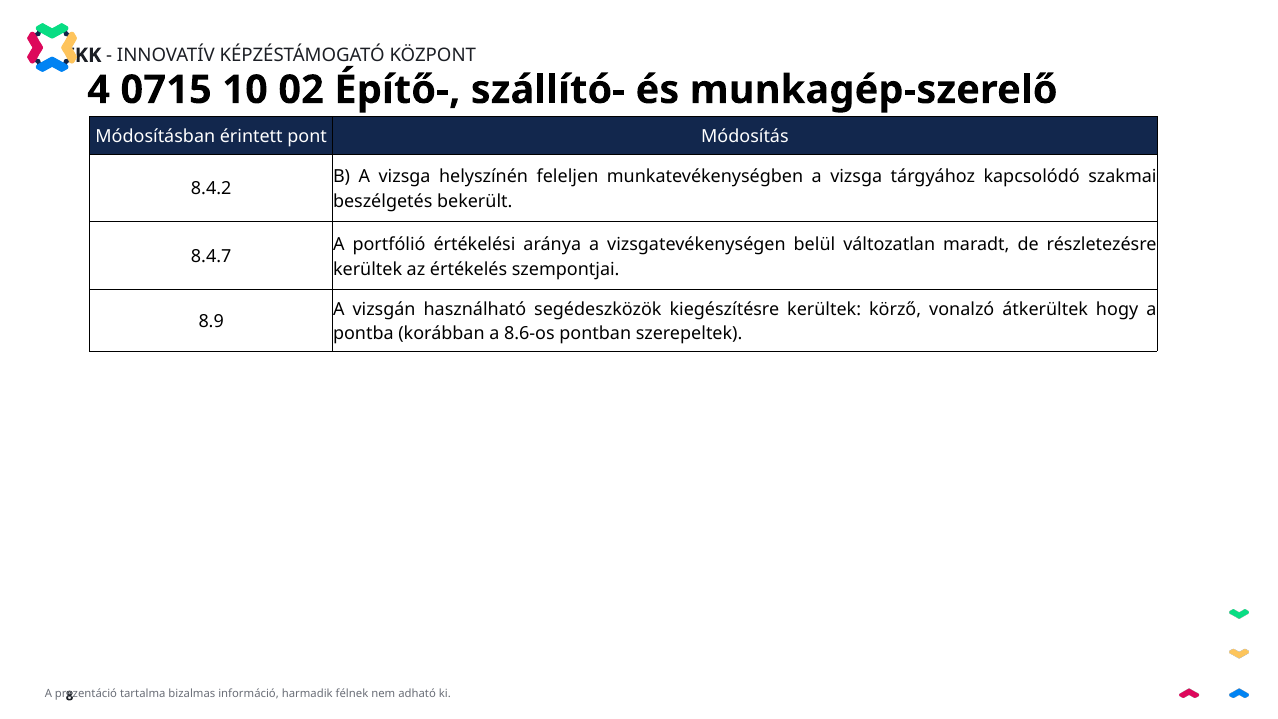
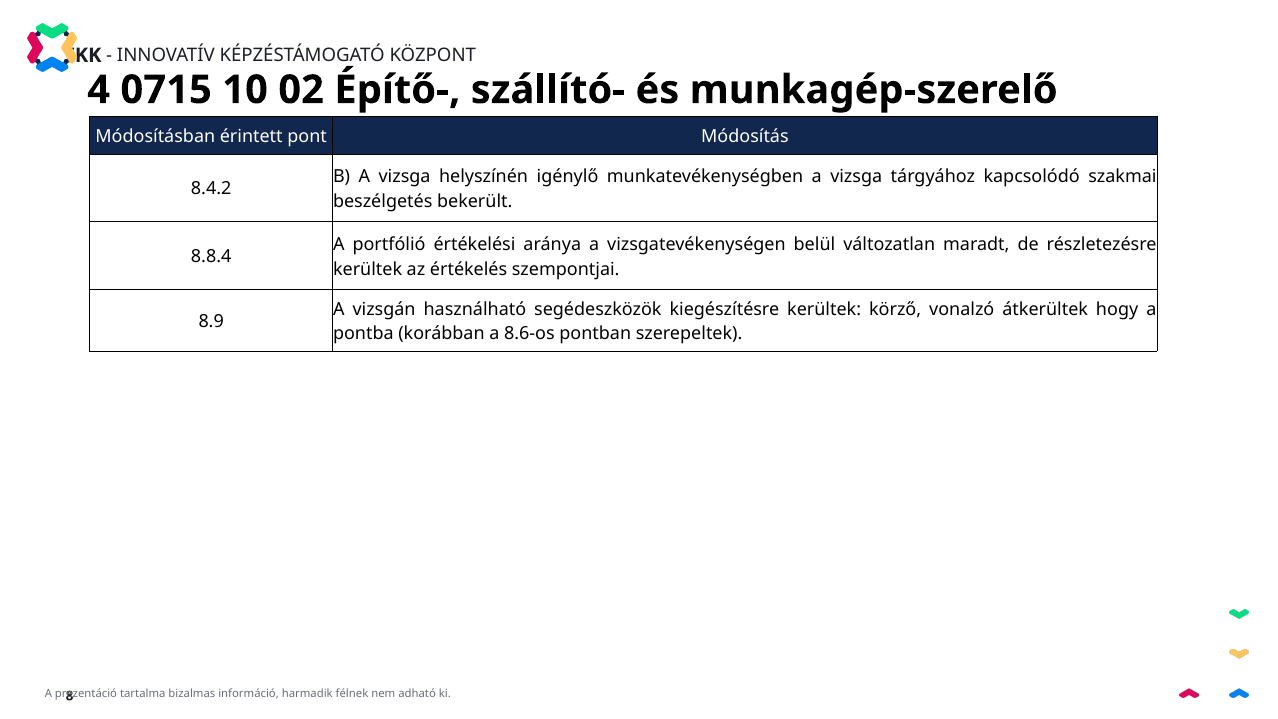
feleljen: feleljen -> igénylő
8.4.7: 8.4.7 -> 8.8.4
